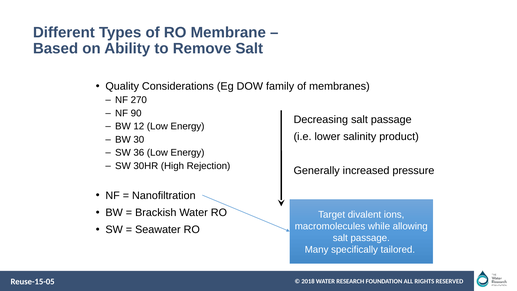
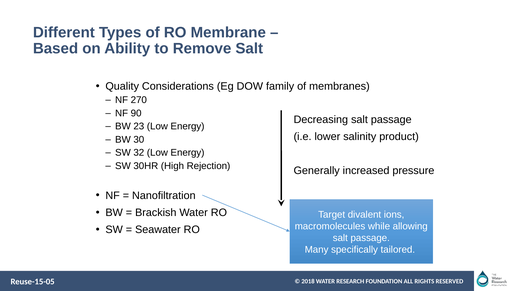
12: 12 -> 23
36: 36 -> 32
